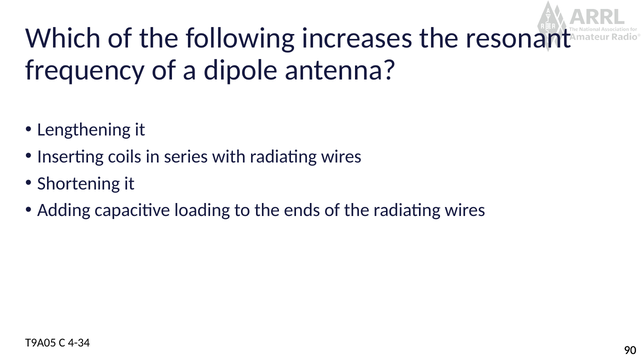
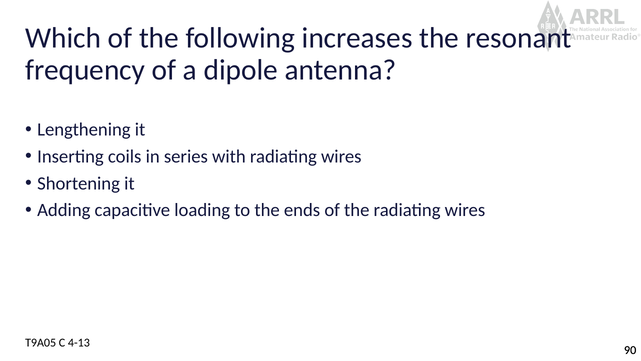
4-34: 4-34 -> 4-13
